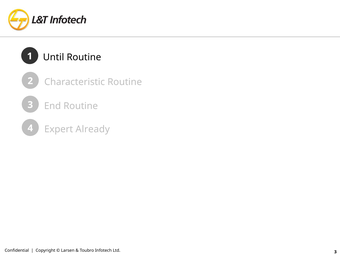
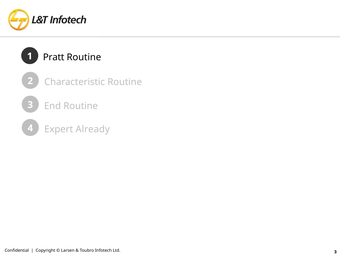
Until: Until -> Pratt
